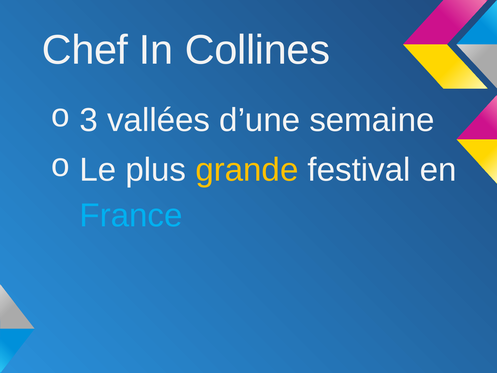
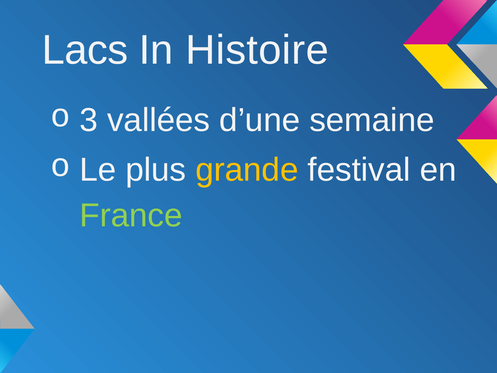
Chef: Chef -> Lacs
Collines: Collines -> Histoire
France colour: light blue -> light green
